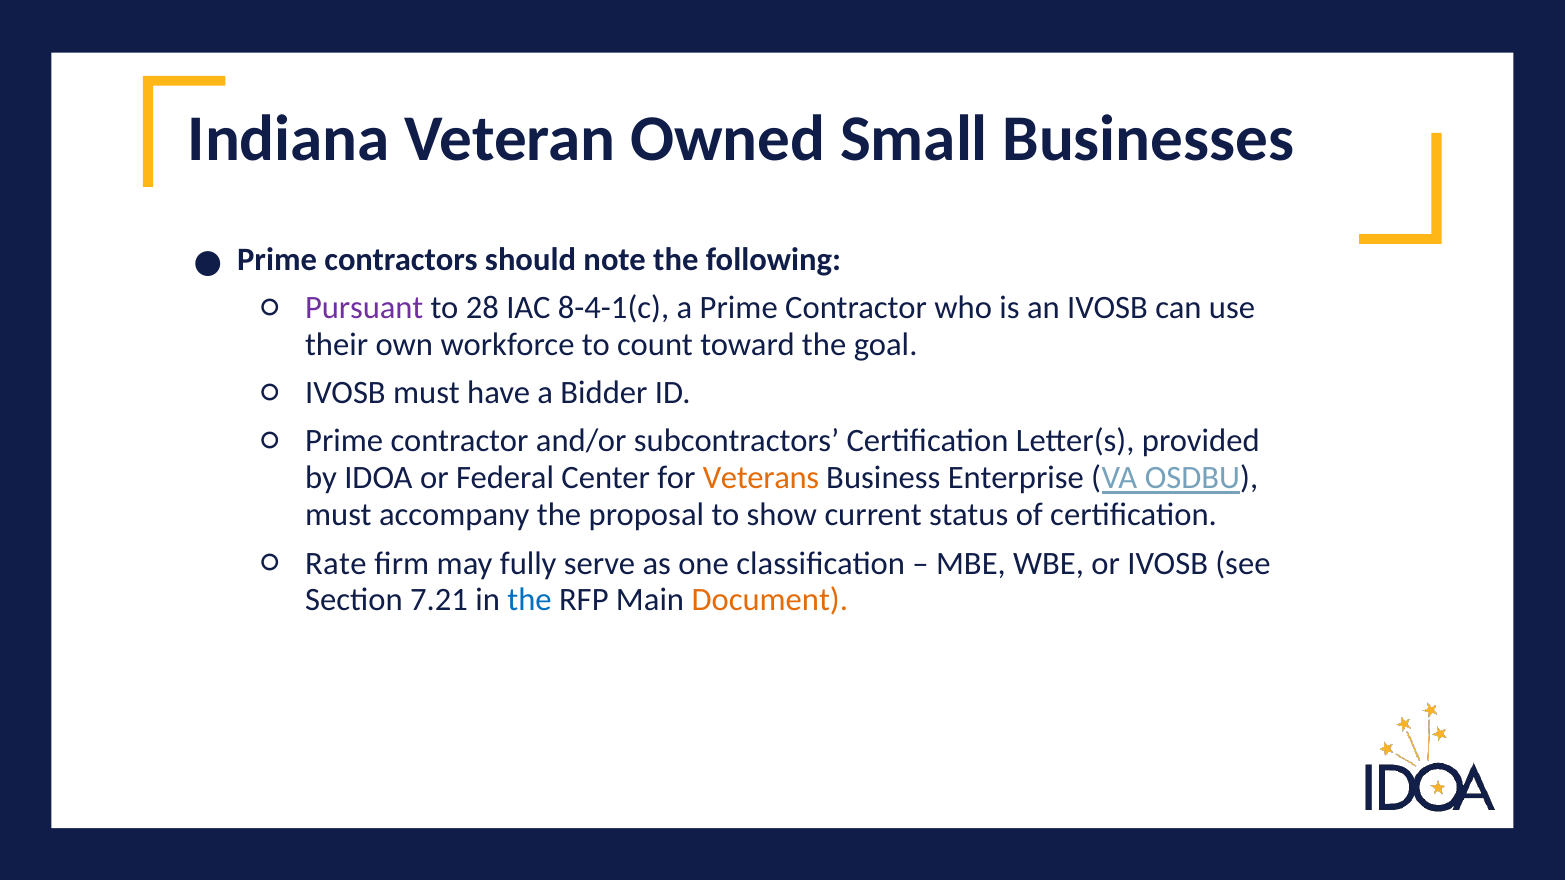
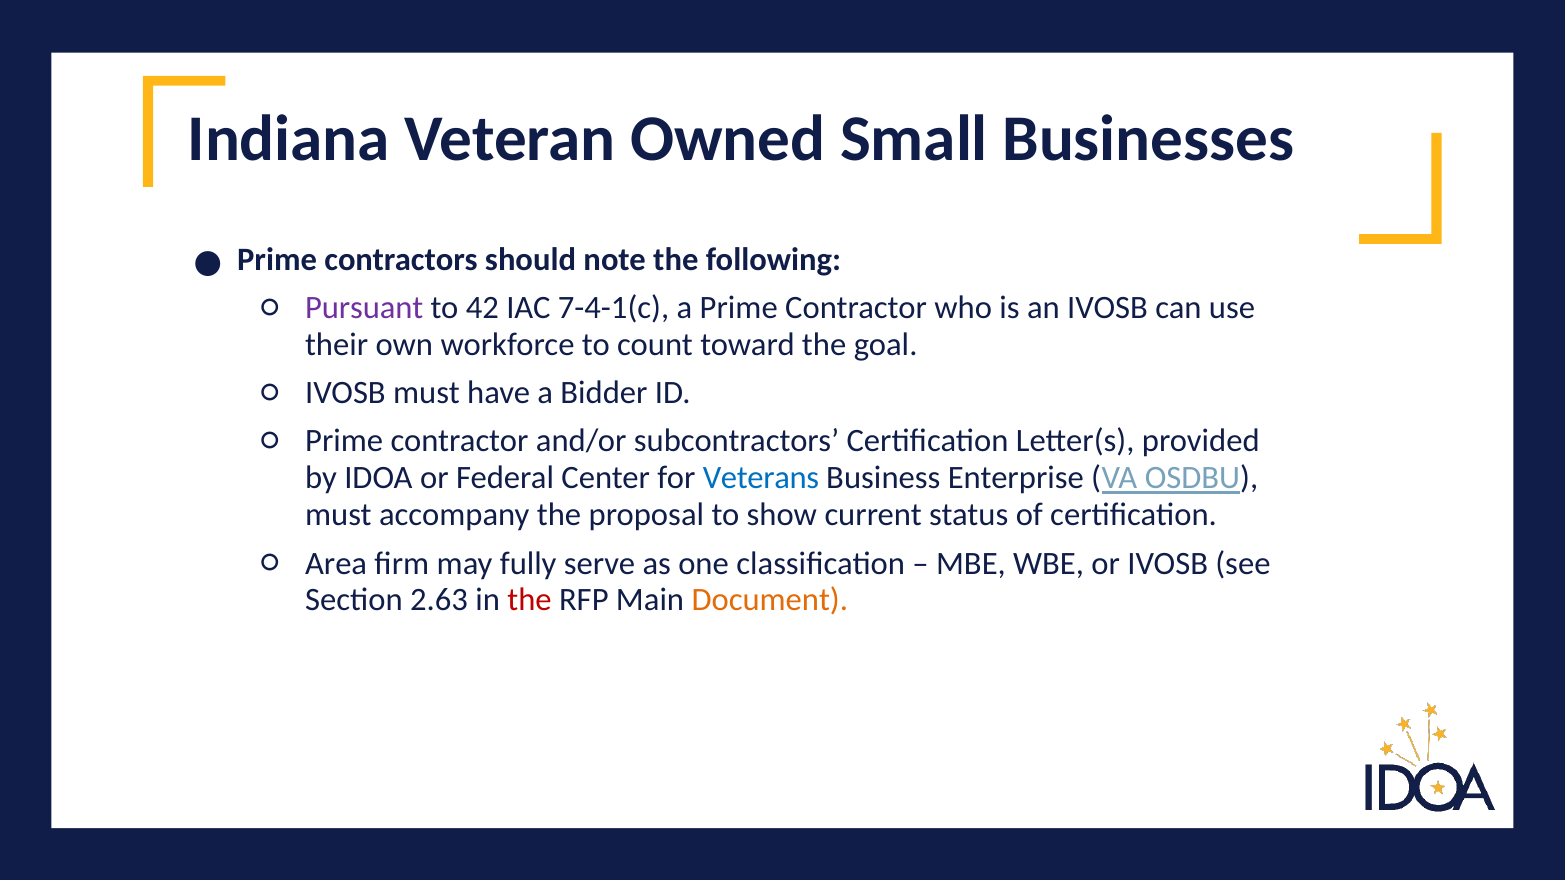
28: 28 -> 42
8-4-1(c: 8-4-1(c -> 7-4-1(c
Veterans colour: orange -> blue
Rate: Rate -> Area
7.21: 7.21 -> 2.63
the at (529, 600) colour: blue -> red
